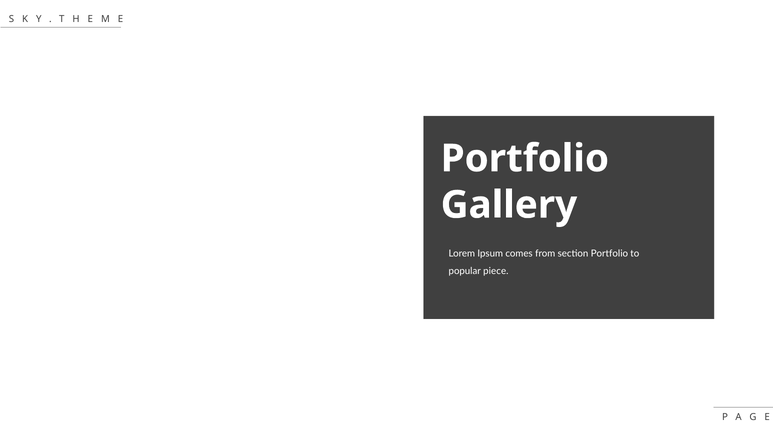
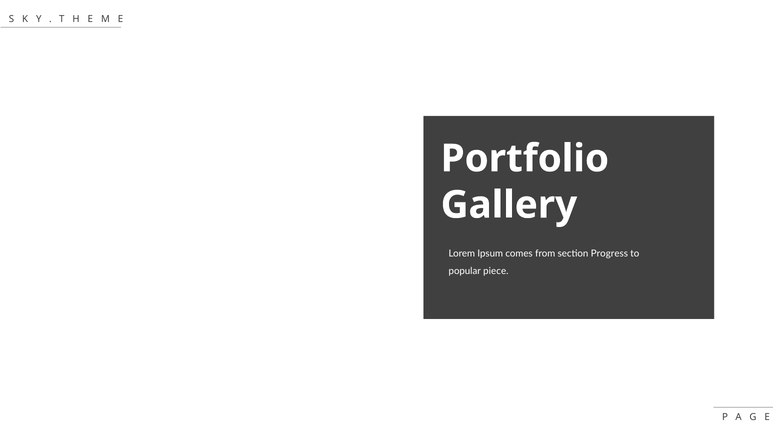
section Portfolio: Portfolio -> Progress
